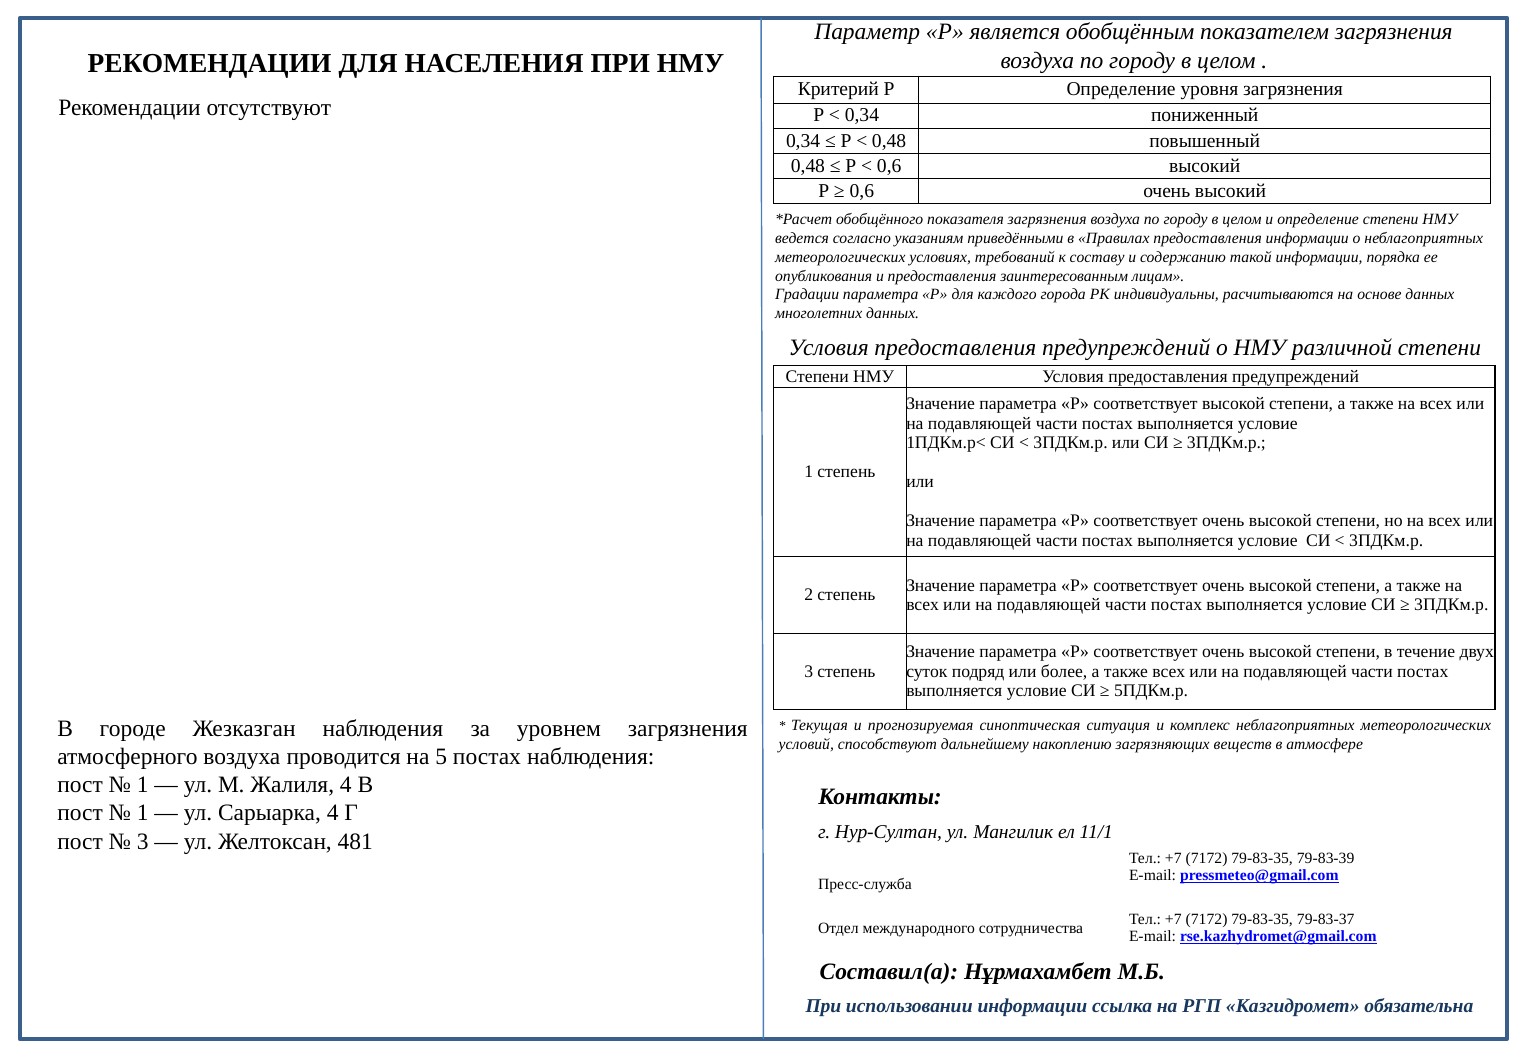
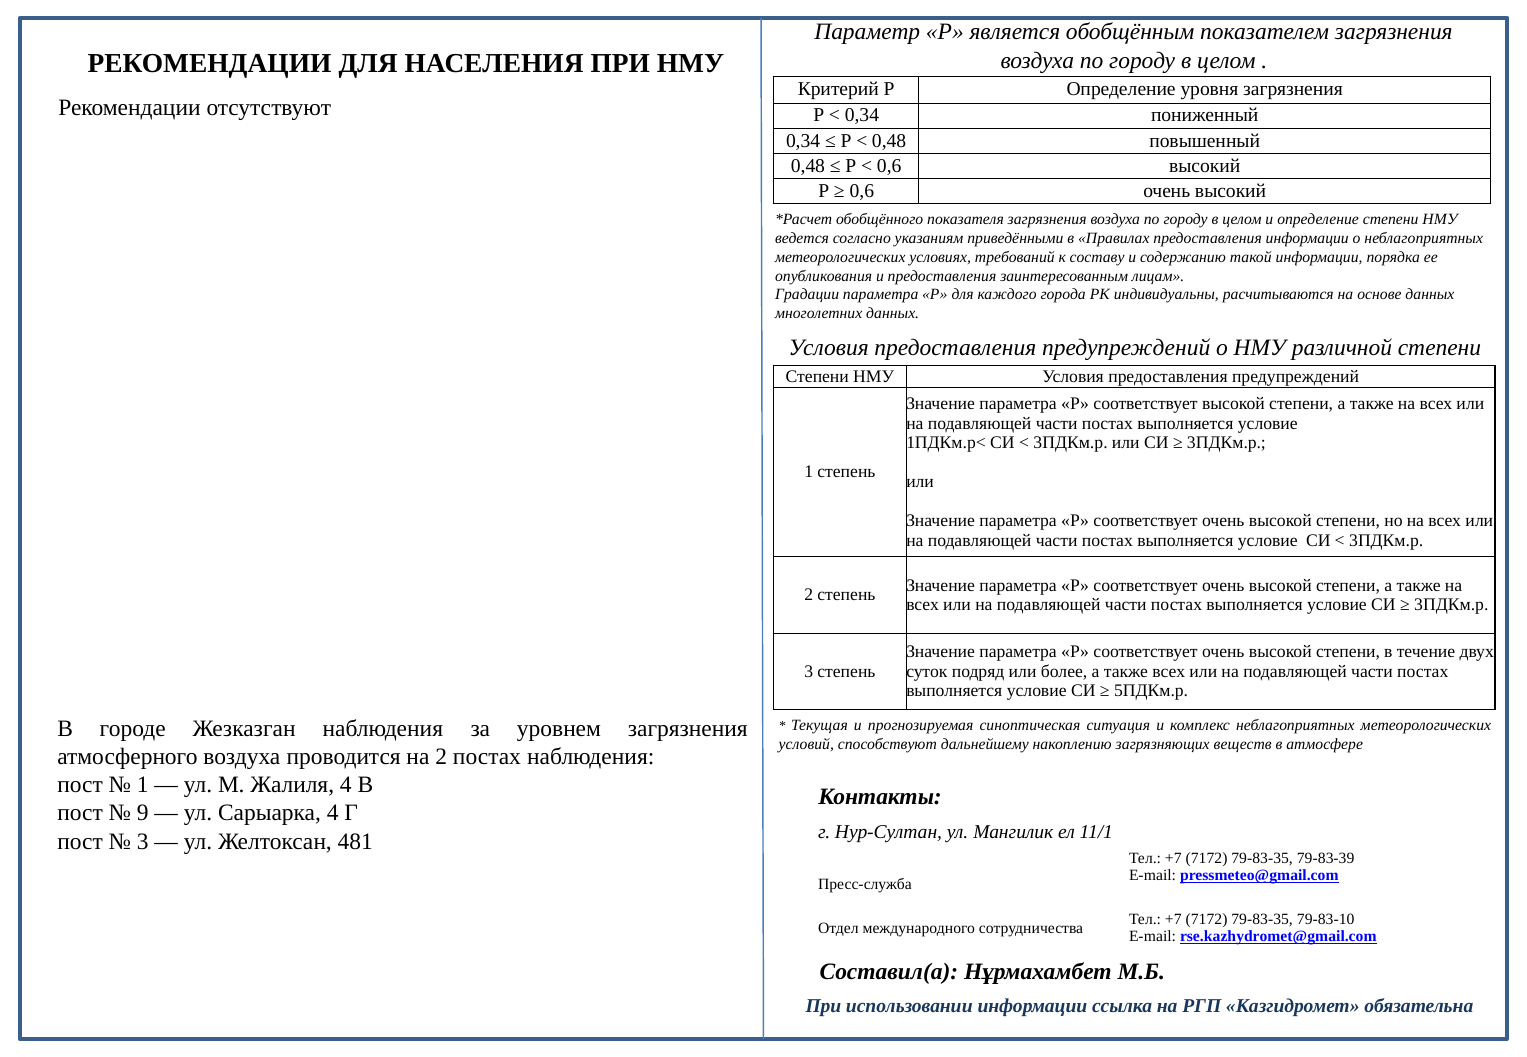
на 5: 5 -> 2
1 at (143, 813): 1 -> 9
79-83-37: 79-83-37 -> 79-83-10
